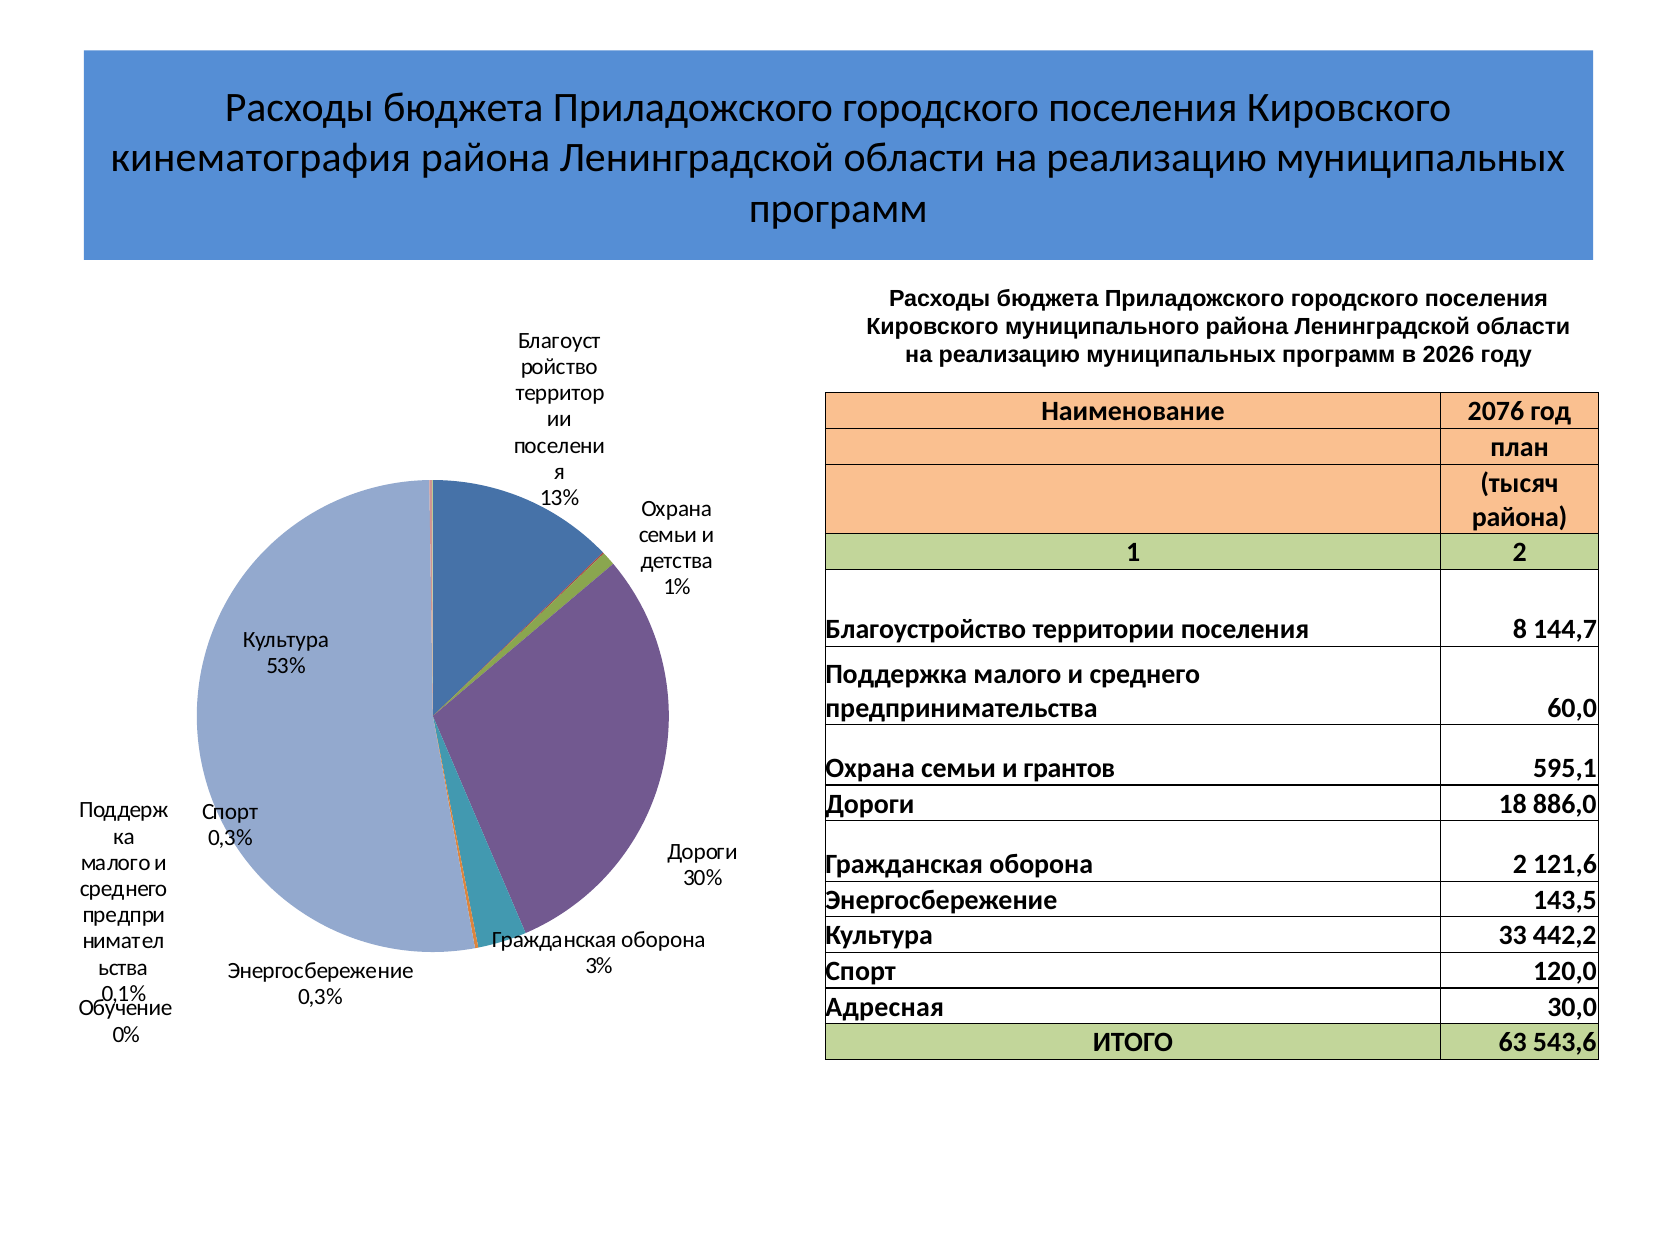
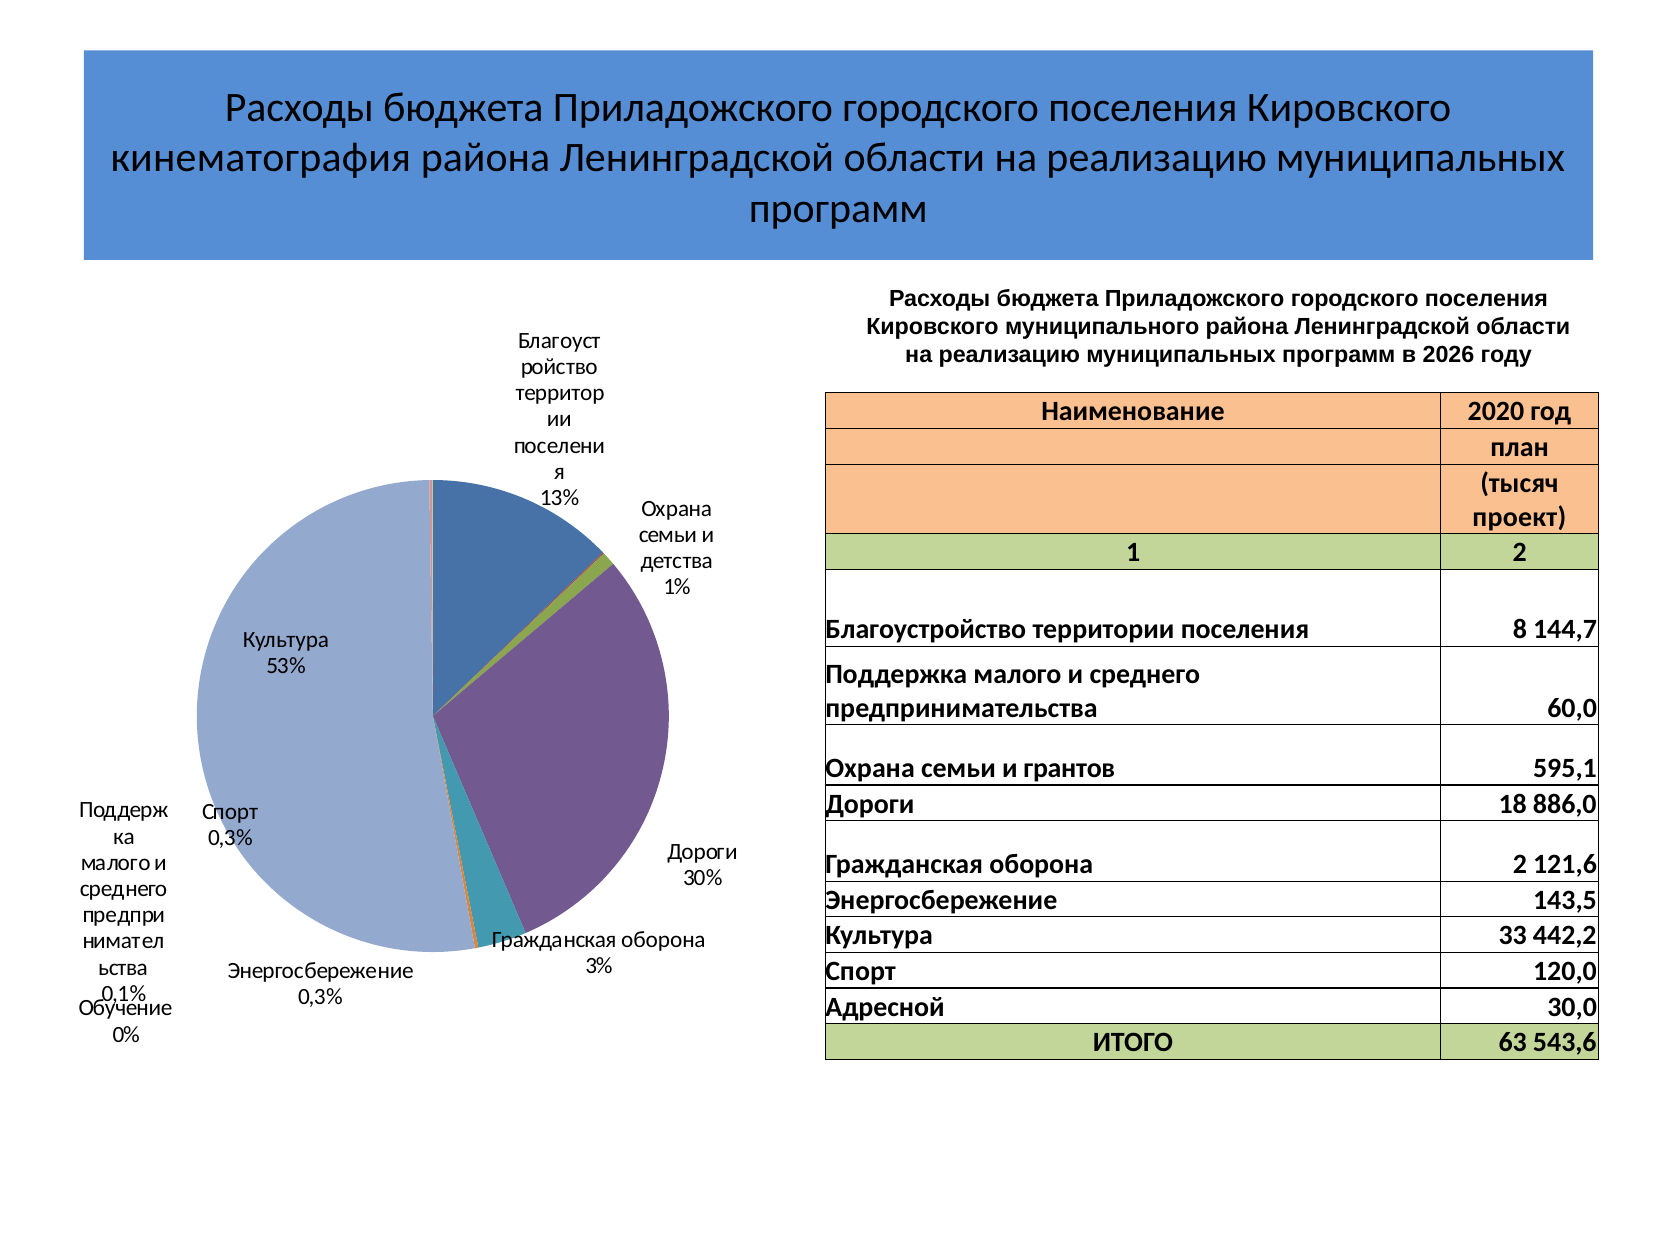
2076: 2076 -> 2020
района at (1520, 517): района -> проект
Адресная: Адресная -> Адресной
